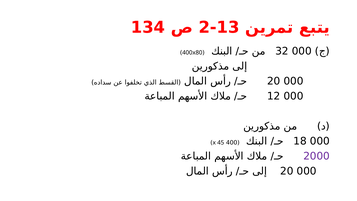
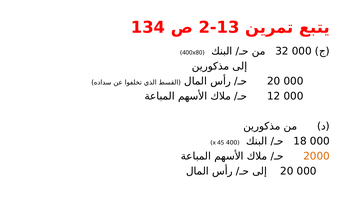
2000 colour: purple -> orange
